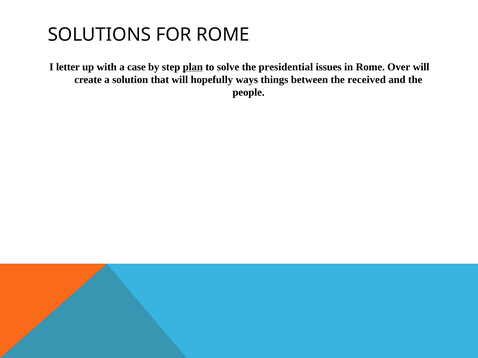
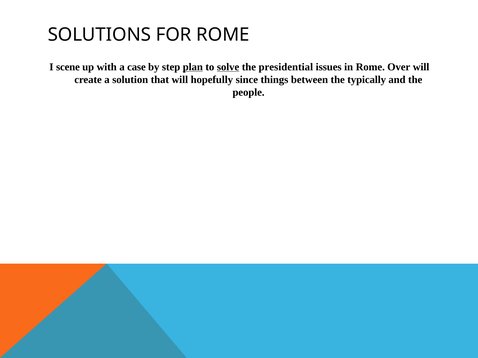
letter: letter -> scene
solve underline: none -> present
ways: ways -> since
received: received -> typically
